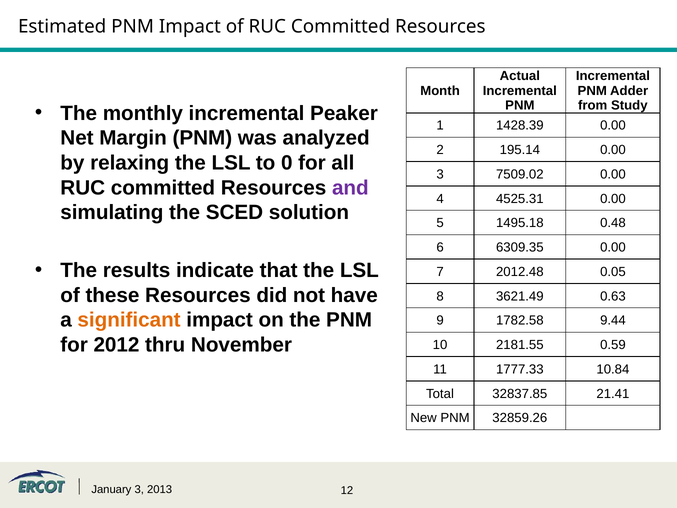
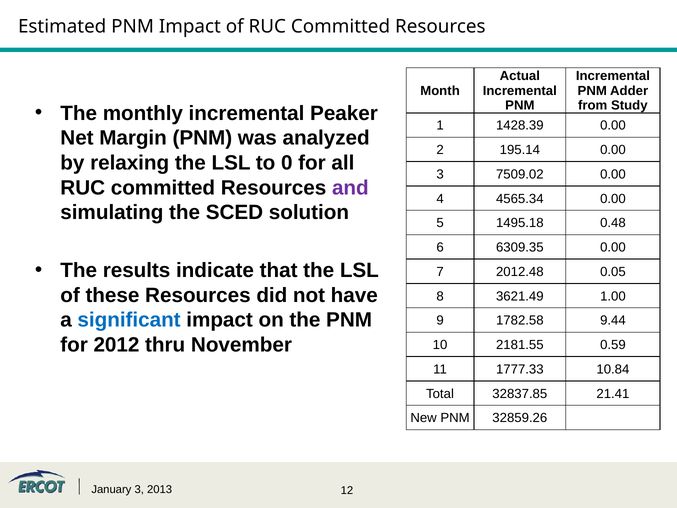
4525.31: 4525.31 -> 4565.34
0.63: 0.63 -> 1.00
significant colour: orange -> blue
